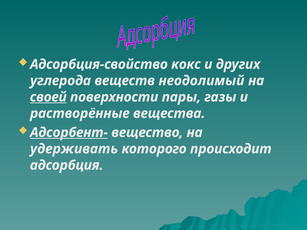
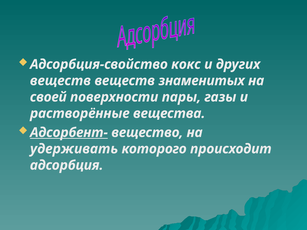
углерода at (60, 81): углерода -> веществ
неодолимый: неодолимый -> знаменитых
своей underline: present -> none
